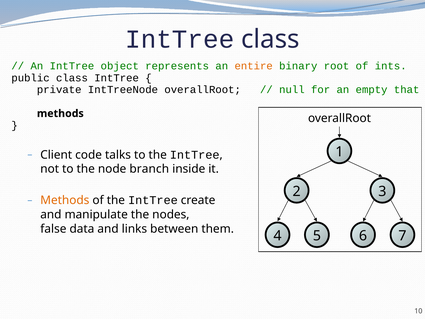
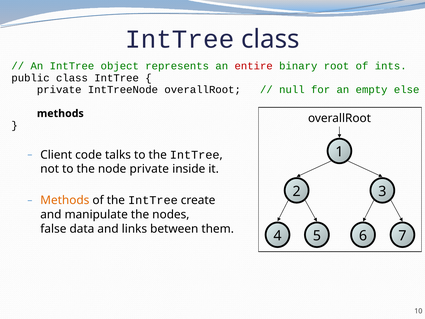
entire colour: orange -> red
that: that -> else
node branch: branch -> private
